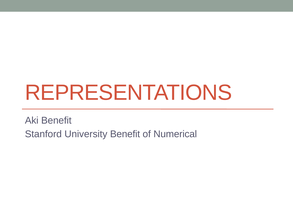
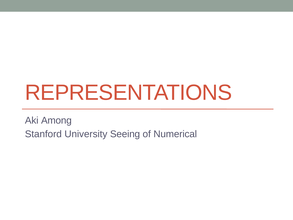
Aki Benefit: Benefit -> Among
University Benefit: Benefit -> Seeing
